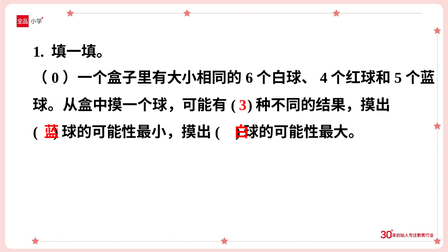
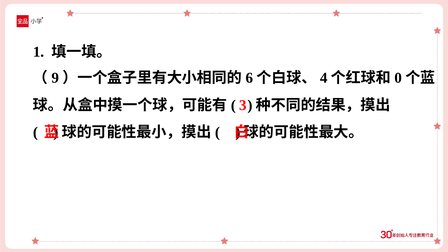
0: 0 -> 9
5: 5 -> 0
